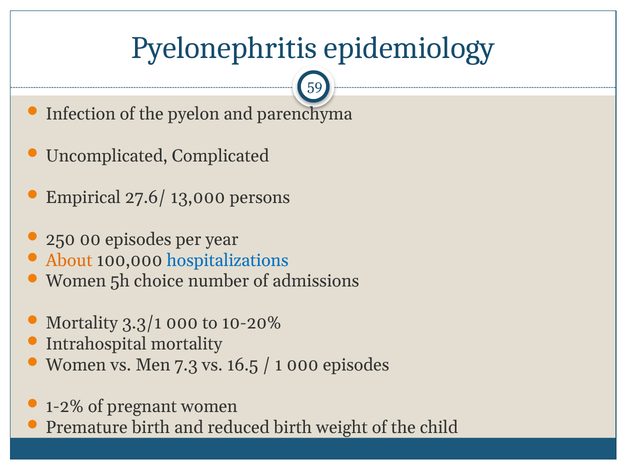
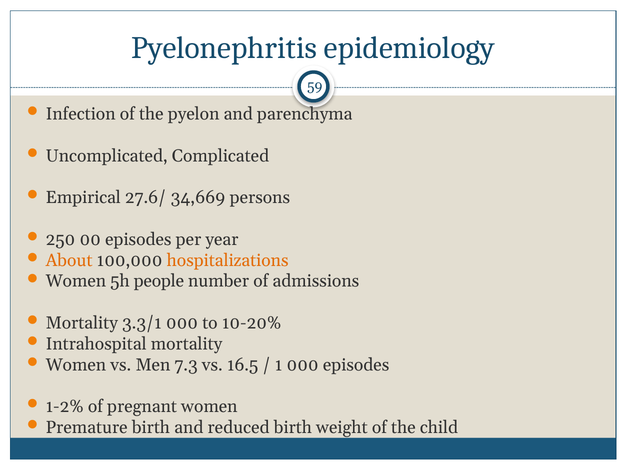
13,000: 13,000 -> 34,669
hospitalizations colour: blue -> orange
choice: choice -> people
